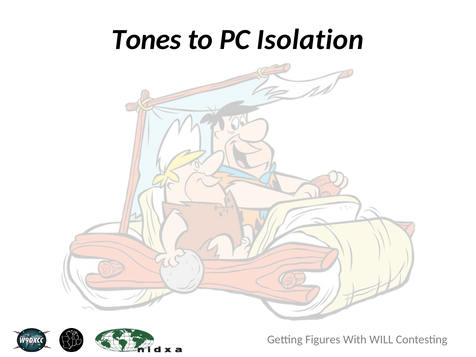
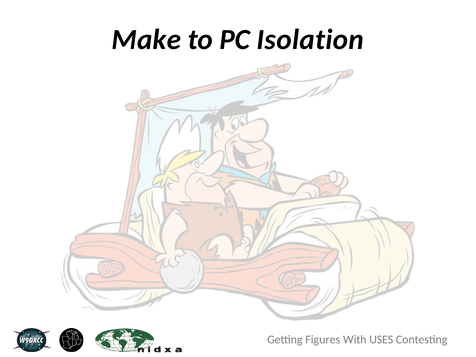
Tones: Tones -> Make
WILL: WILL -> USES
